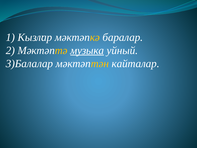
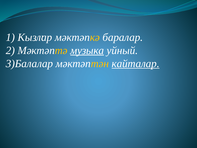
кайталар underline: none -> present
